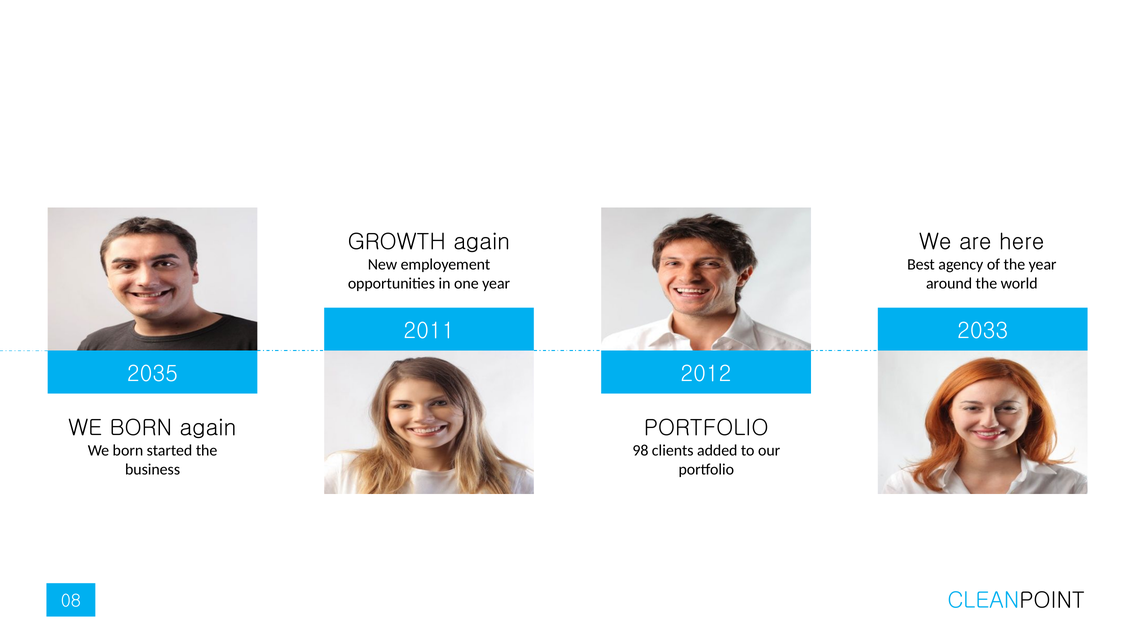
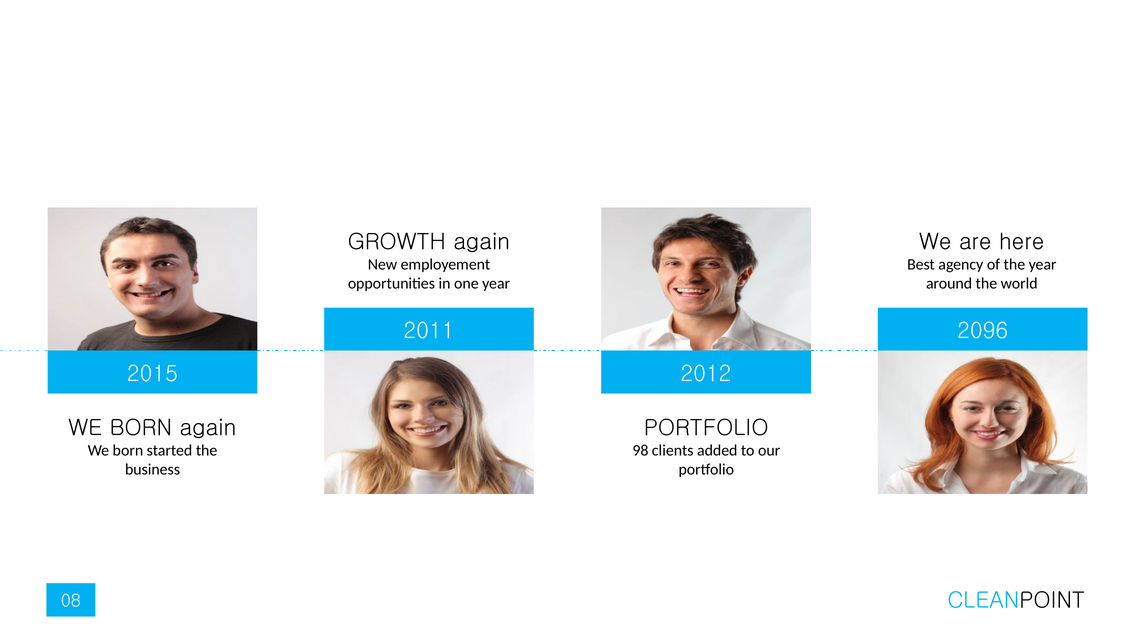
2033: 2033 -> 2096
2035: 2035 -> 2015
